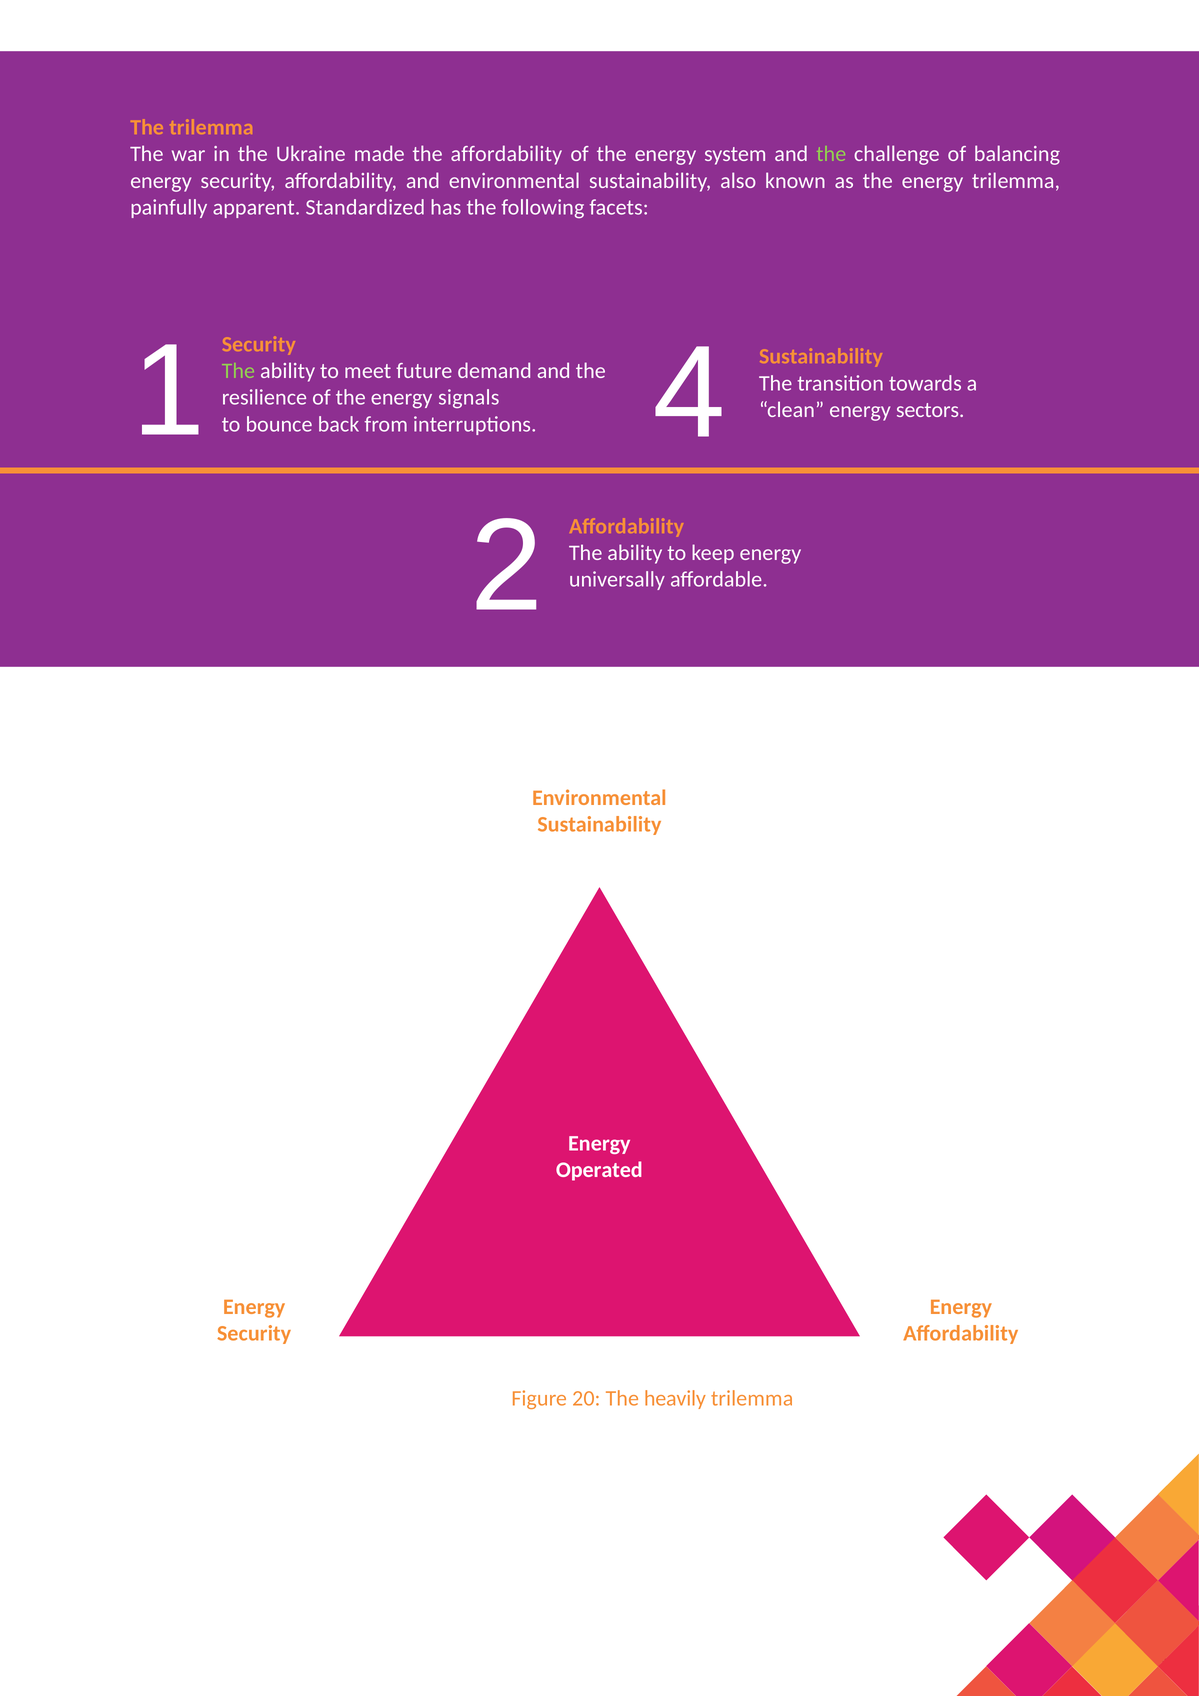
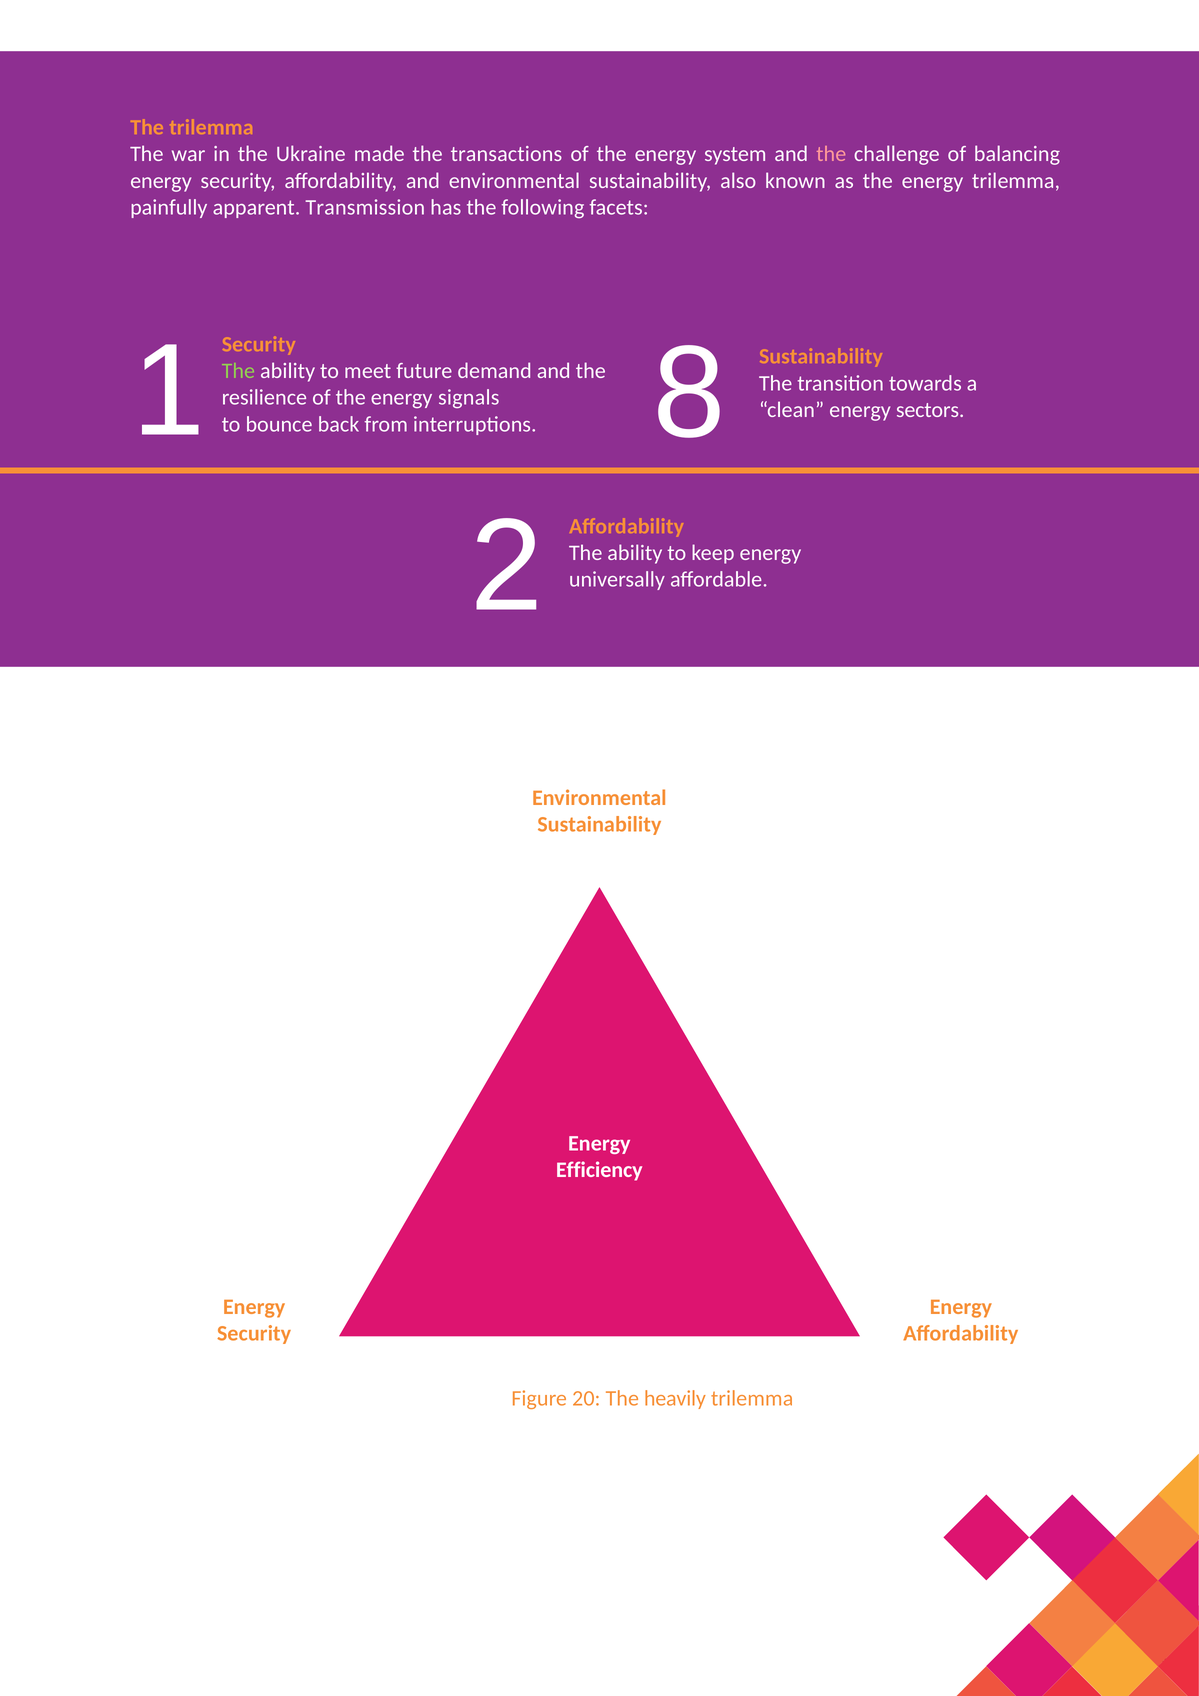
the affordability: affordability -> transactions
the at (831, 154) colour: light green -> pink
Standardized: Standardized -> Transmission
4: 4 -> 8
Operated: Operated -> Efficiency
